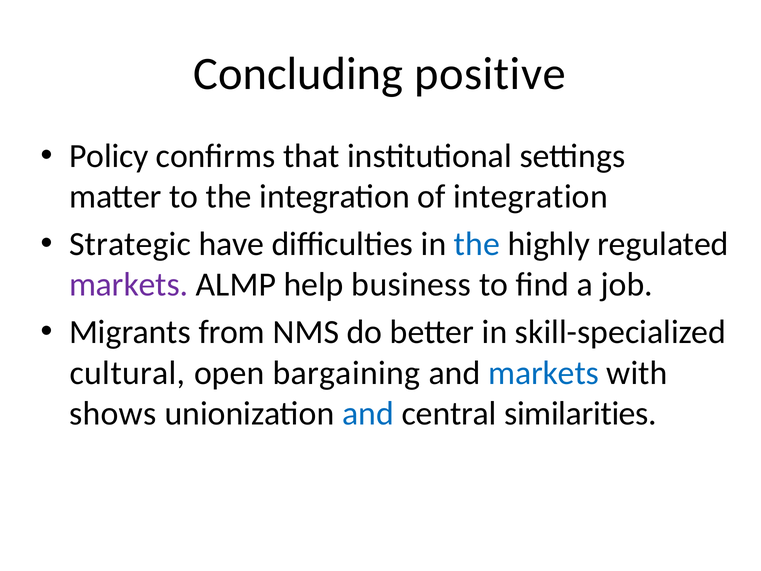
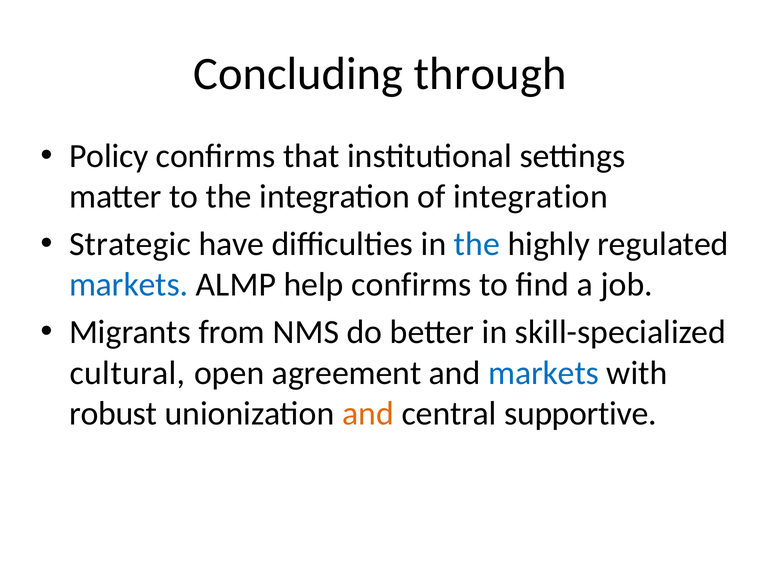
positive: positive -> through
markets at (129, 285) colour: purple -> blue
help business: business -> confirms
bargaining: bargaining -> agreement
shows: shows -> robust
and at (368, 413) colour: blue -> orange
similarities: similarities -> supportive
